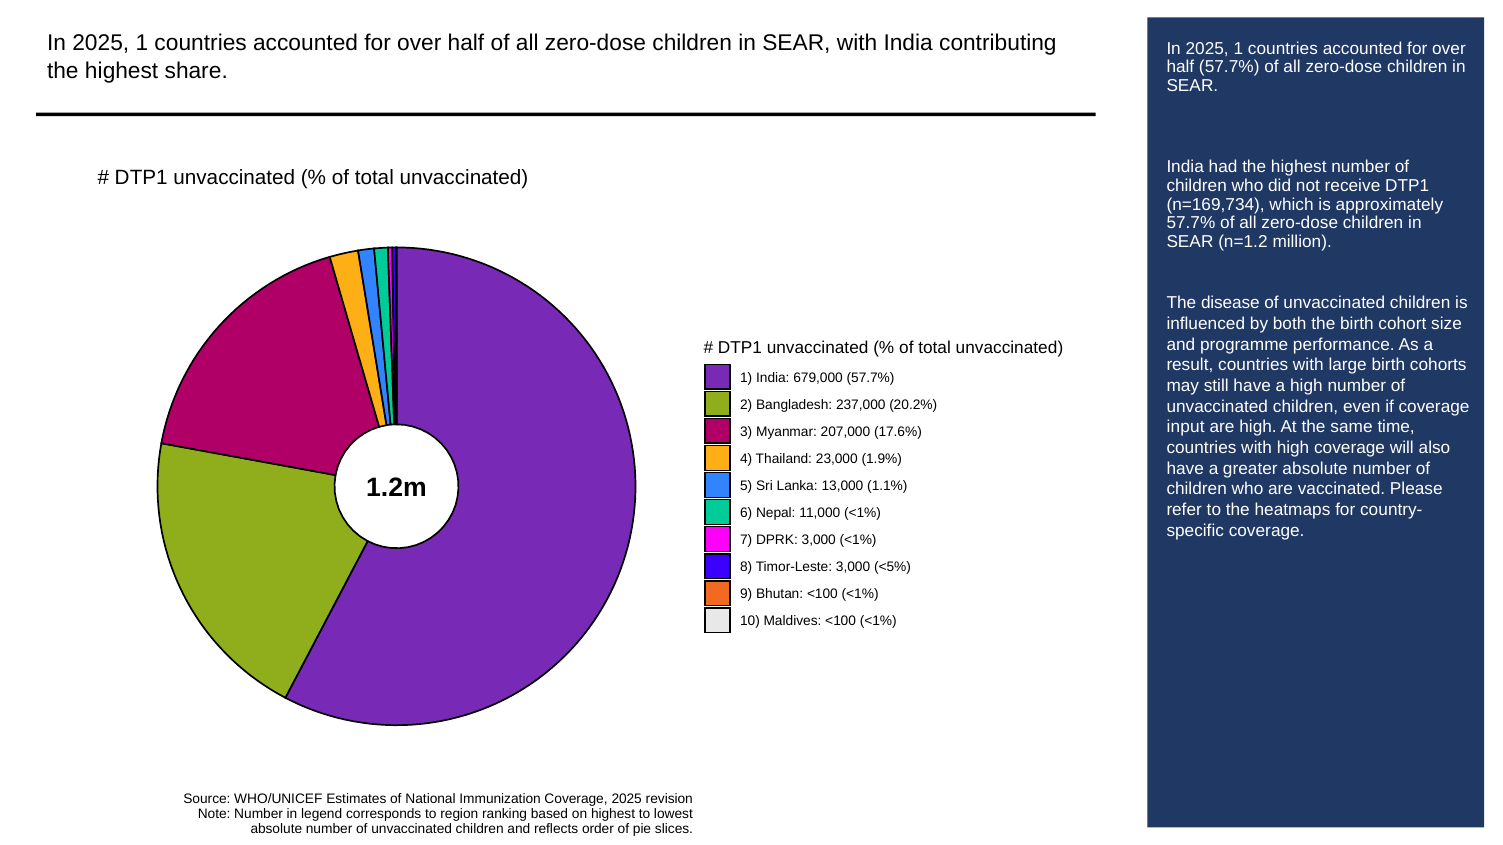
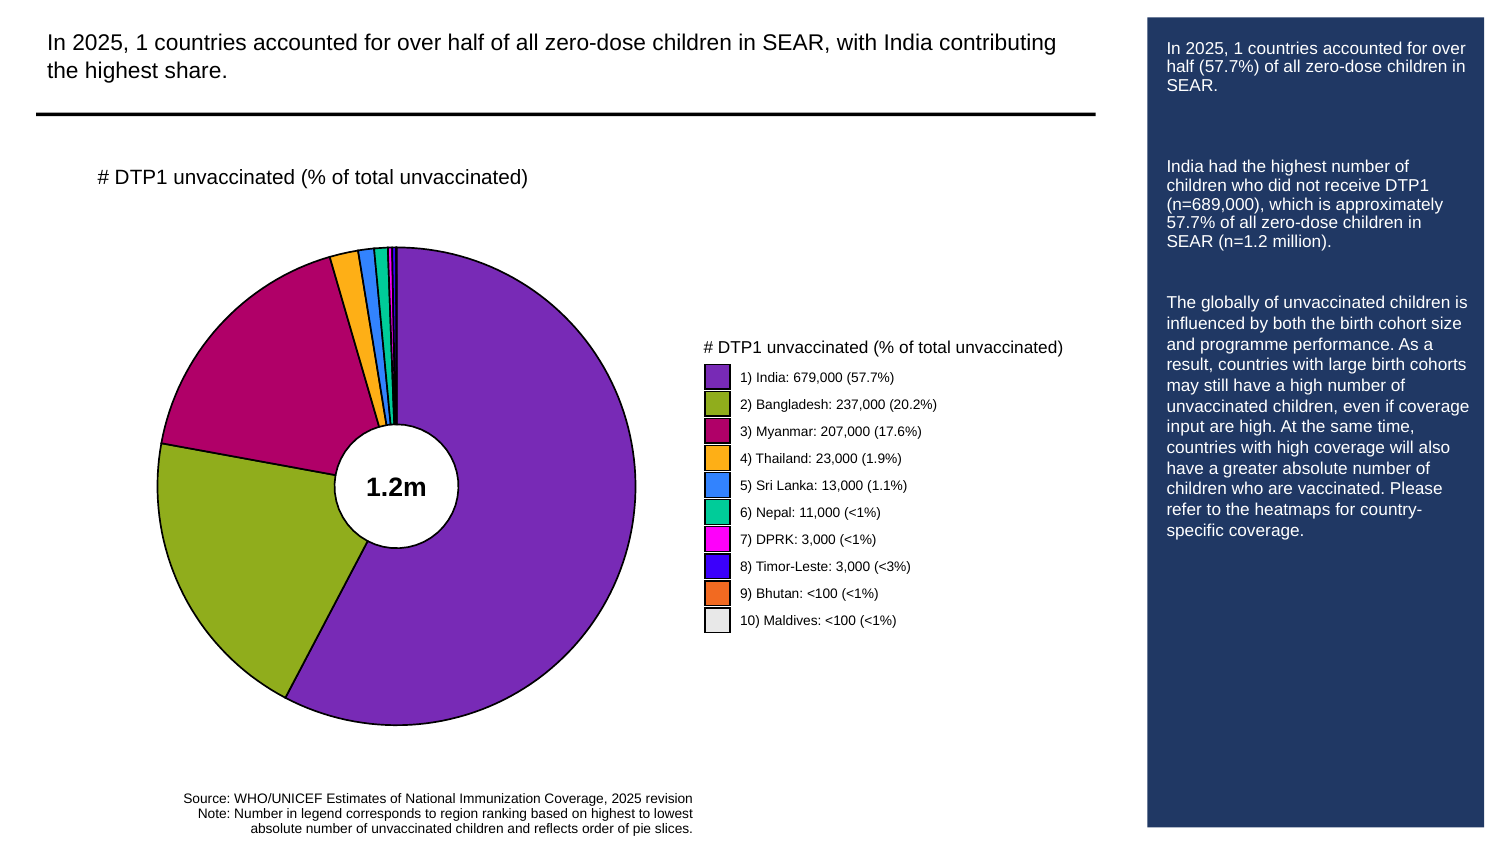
n=169,734: n=169,734 -> n=689,000
disease: disease -> globally
<5%: <5% -> <3%
